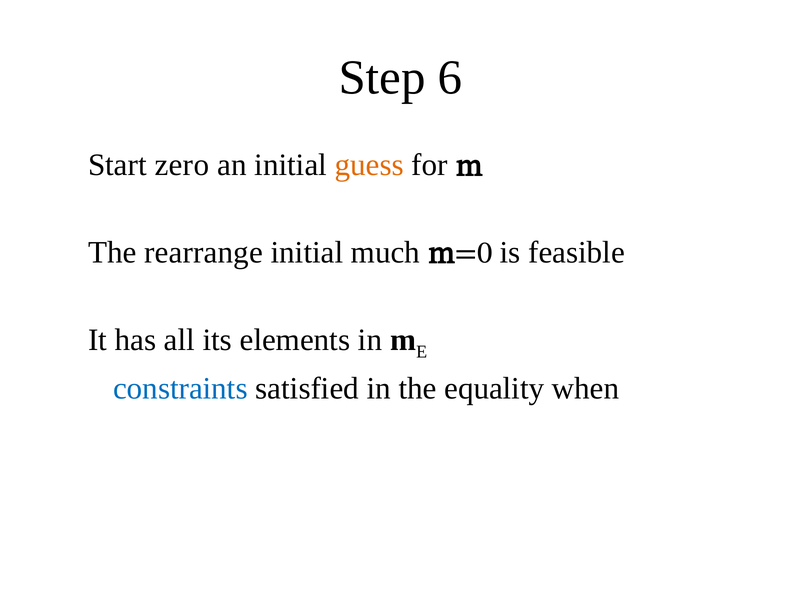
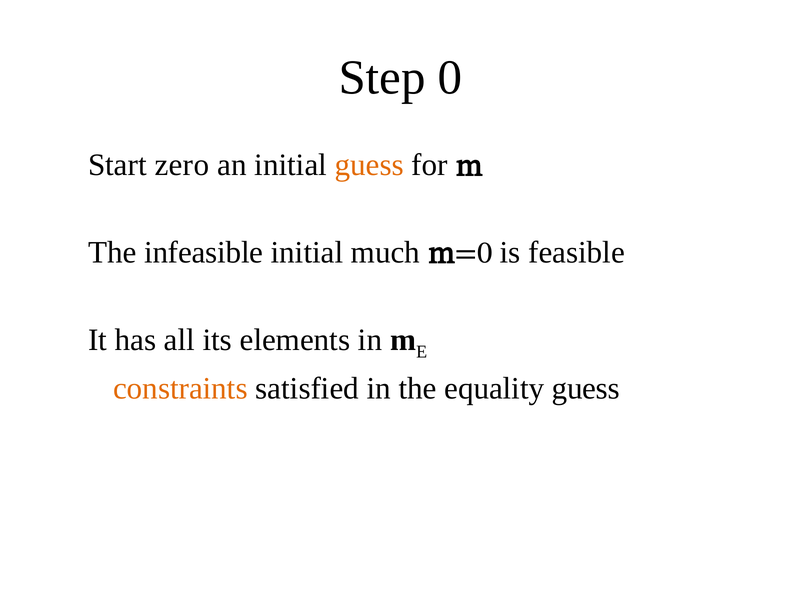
6: 6 -> 0
rearrange: rearrange -> infeasible
constraints colour: blue -> orange
equality when: when -> guess
